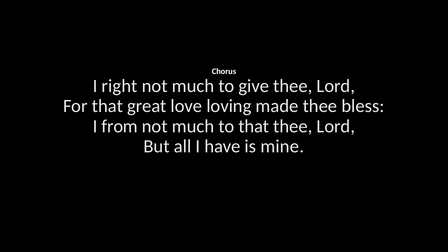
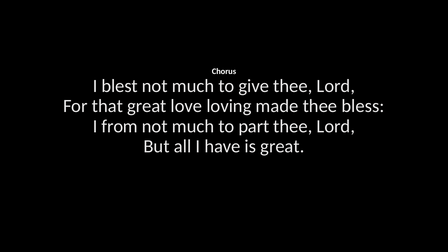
right: right -> blest
to that: that -> part
is mine: mine -> great
